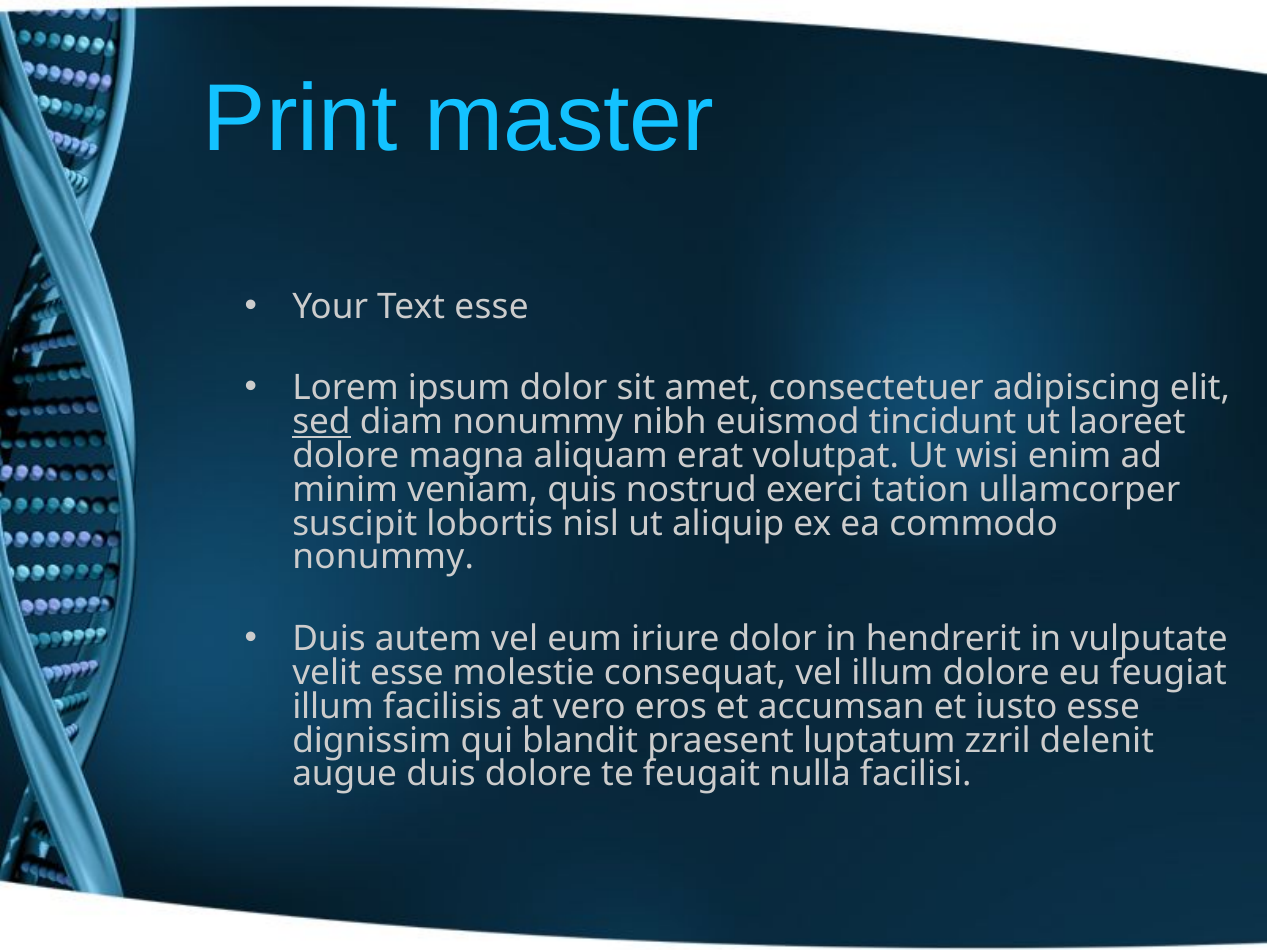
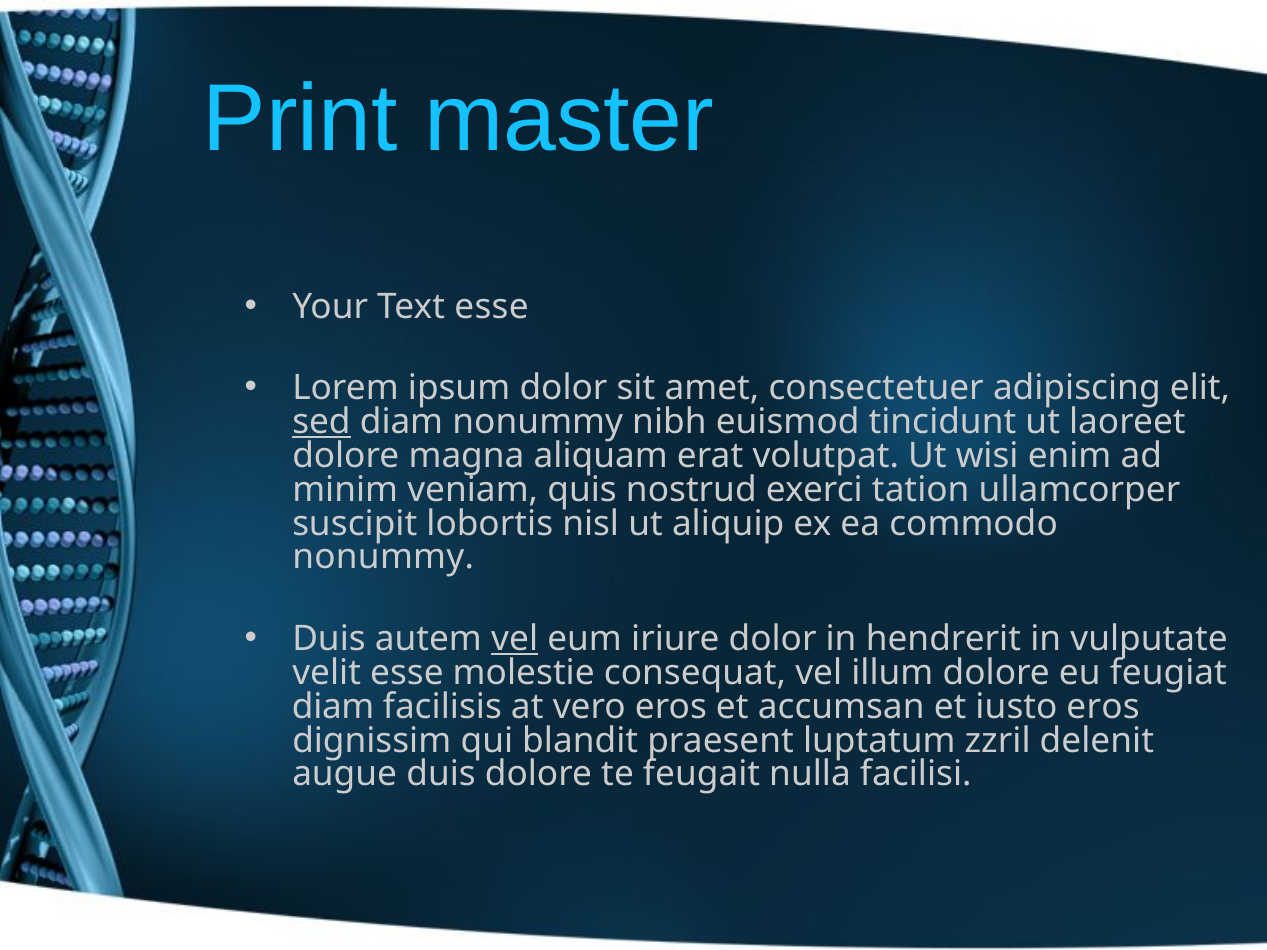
vel at (515, 639) underline: none -> present
illum at (333, 707): illum -> diam
iusto esse: esse -> eros
